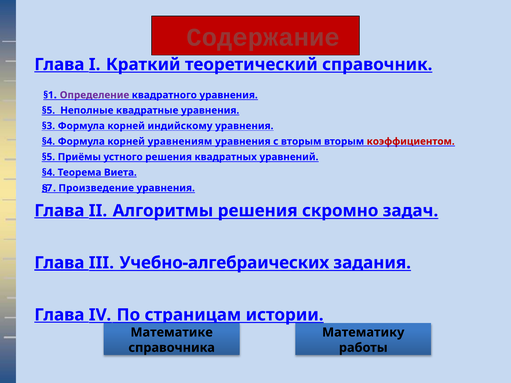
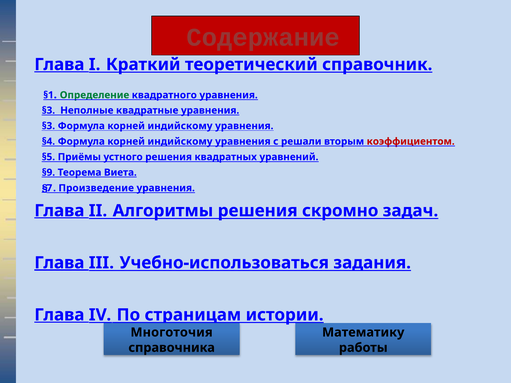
Определение colour: purple -> green
§5 at (48, 110): §5 -> §3
§4 Формула корней уравнениям: уравнениям -> индийскому
с вторым: вторым -> решали
§4 at (48, 173): §4 -> §9
Учебно-алгебраических: Учебно-алгебраических -> Учебно-использоваться
Математике: Математике -> Многоточия
